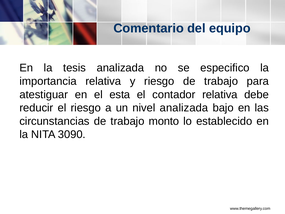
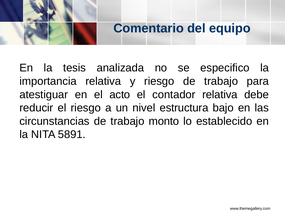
esta: esta -> acto
nivel analizada: analizada -> estructura
3090: 3090 -> 5891
